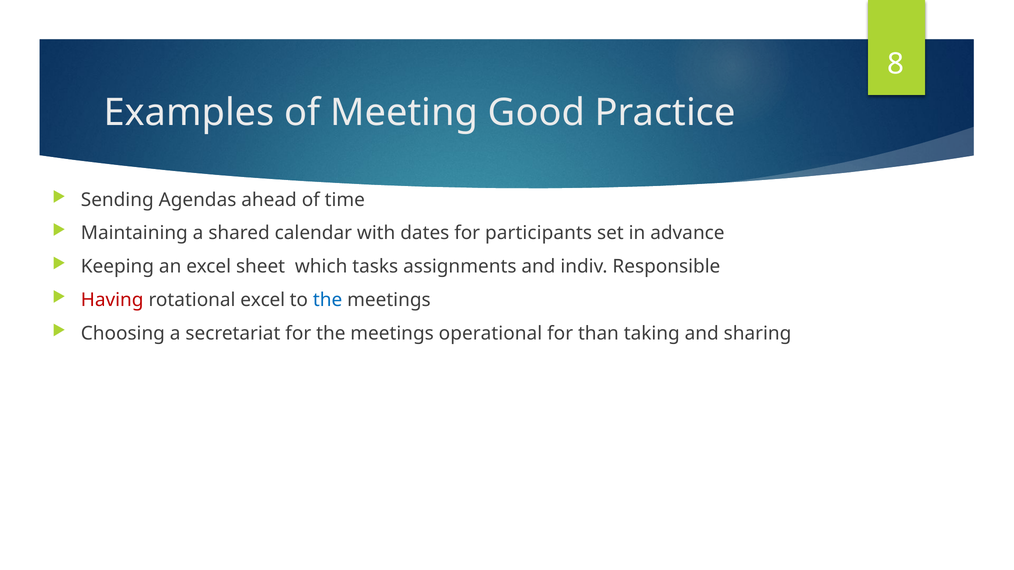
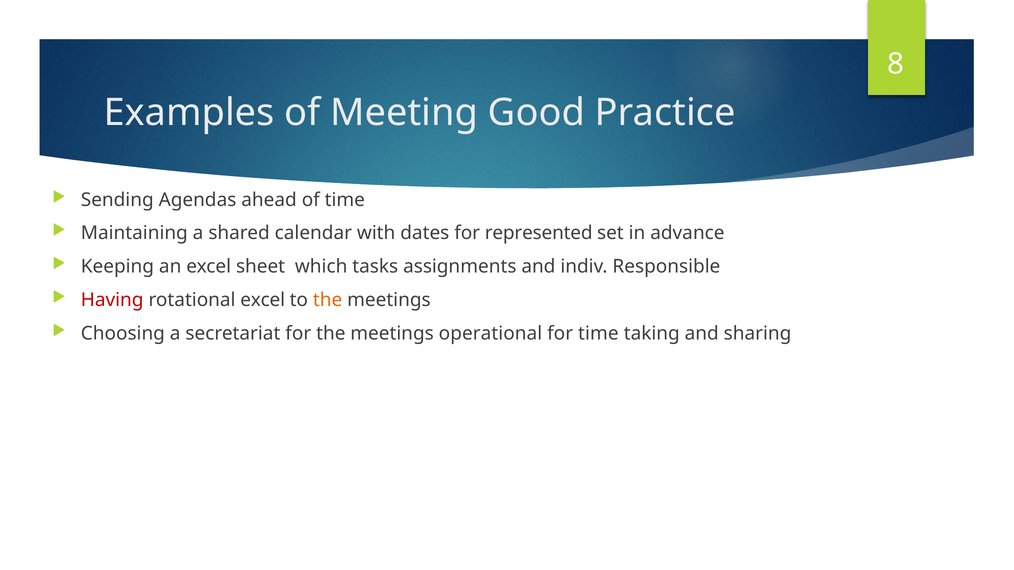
participants: participants -> represented
the at (328, 300) colour: blue -> orange
for than: than -> time
